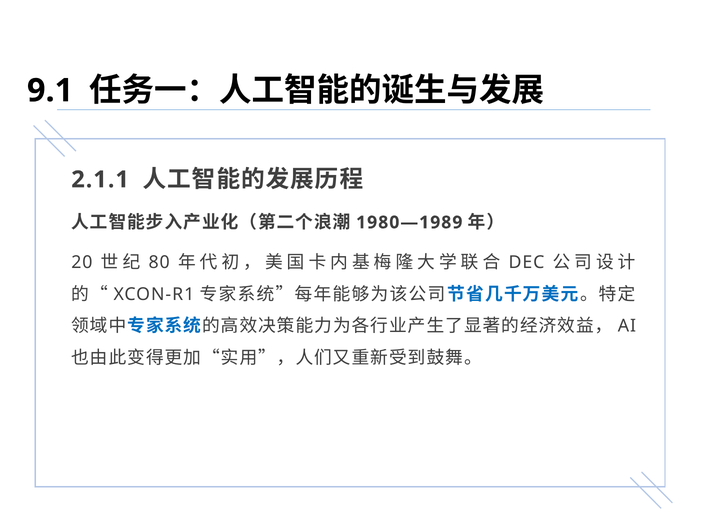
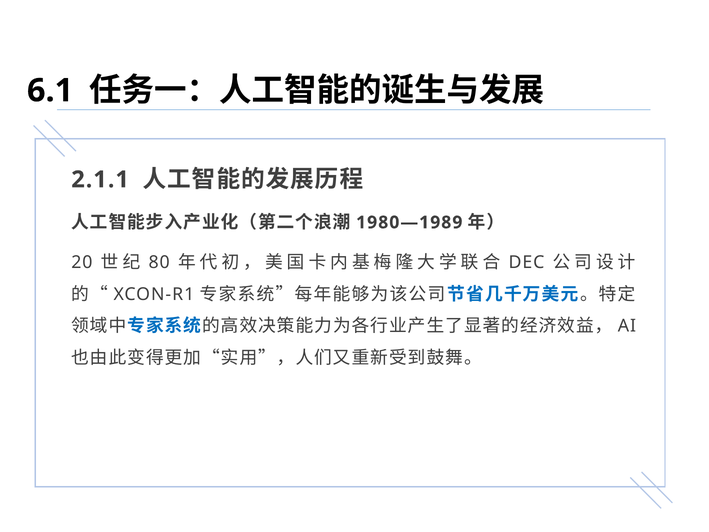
9.1: 9.1 -> 6.1
